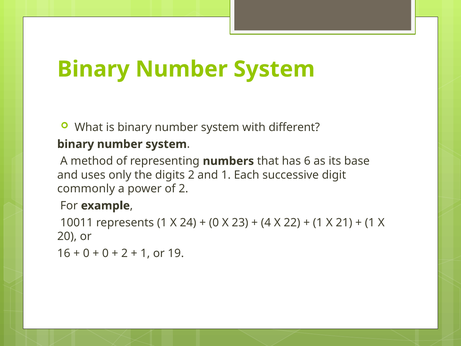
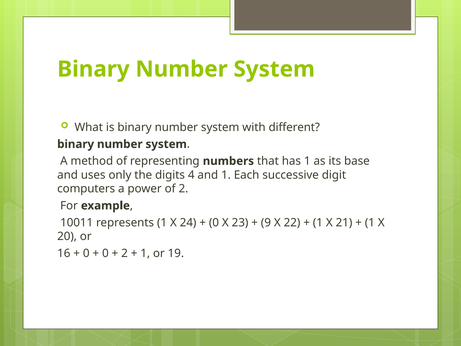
has 6: 6 -> 1
digits 2: 2 -> 4
commonly: commonly -> computers
4: 4 -> 9
